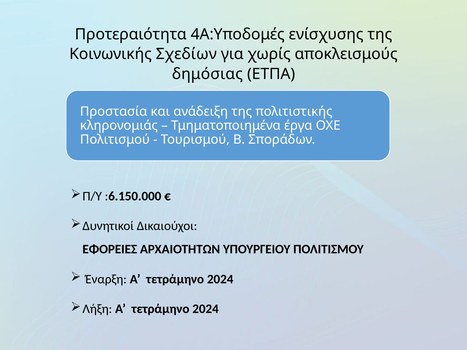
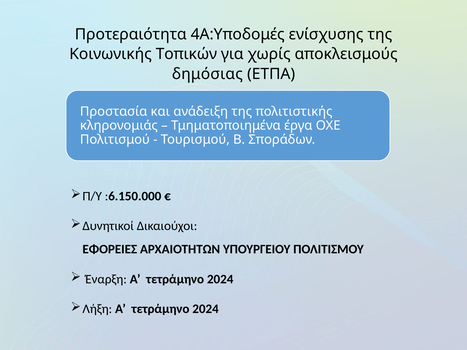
Σχεδίων: Σχεδίων -> Τοπικών
